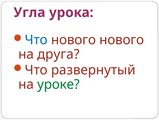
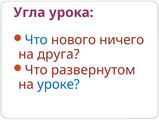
нового нового: нового -> ничего
развернутый: развернутый -> развернутом
уроке colour: green -> blue
